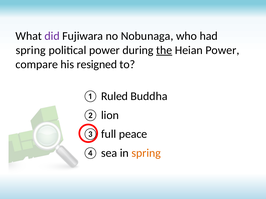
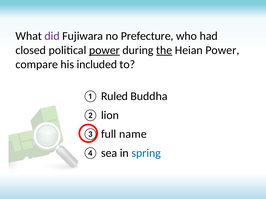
Nobunaga: Nobunaga -> Prefecture
spring at (31, 50): spring -> closed
power at (104, 50) underline: none -> present
resigned: resigned -> included
peace: peace -> name
spring at (146, 153) colour: orange -> blue
